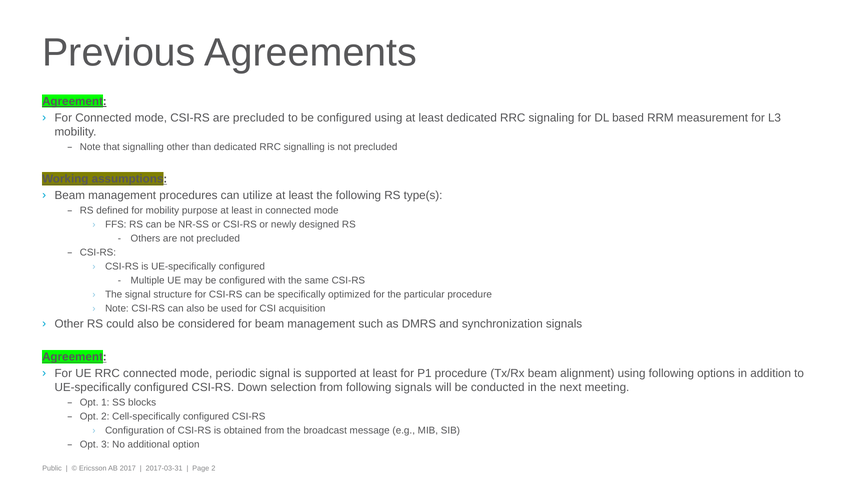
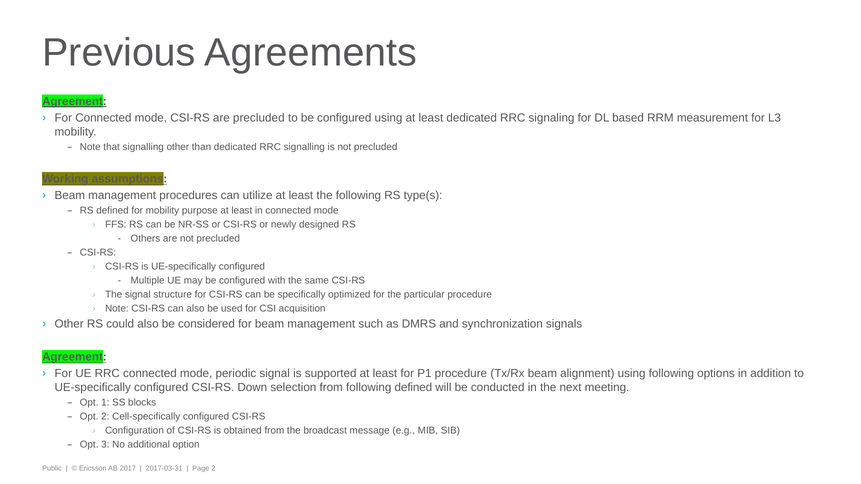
following signals: signals -> defined
